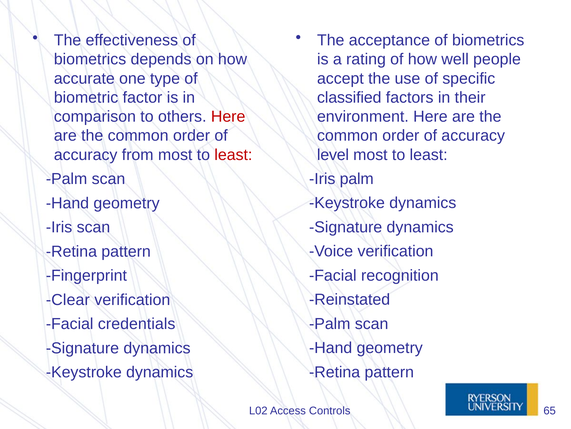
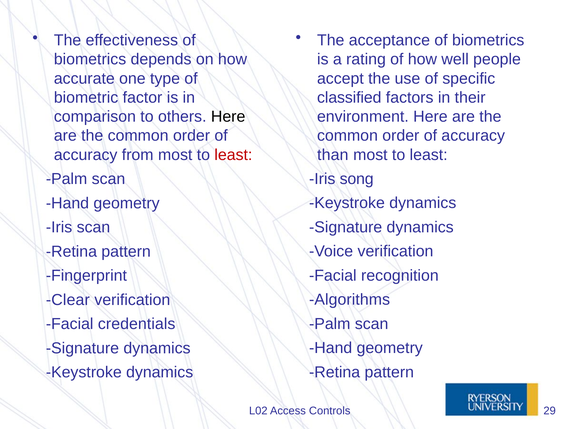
Here at (228, 116) colour: red -> black
level: level -> than
Iris palm: palm -> song
Reinstated: Reinstated -> Algorithms
65: 65 -> 29
